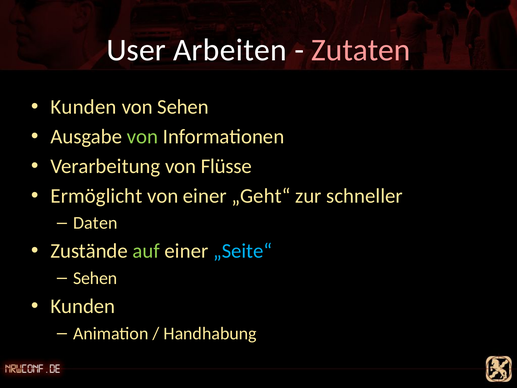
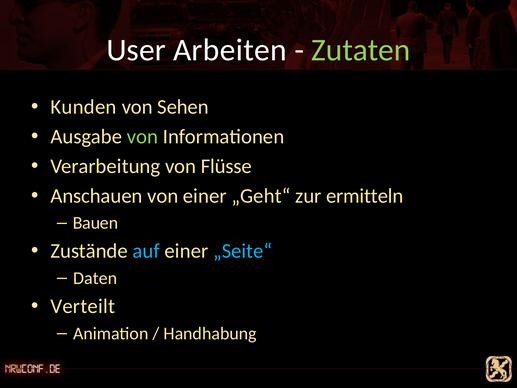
Zutaten colour: pink -> light green
Ermöglicht: Ermöglicht -> Anschauen
schneller: schneller -> ermitteln
Daten: Daten -> Bauen
auf colour: light green -> light blue
Sehen at (95, 278): Sehen -> Daten
Kunden at (83, 306): Kunden -> Verteilt
